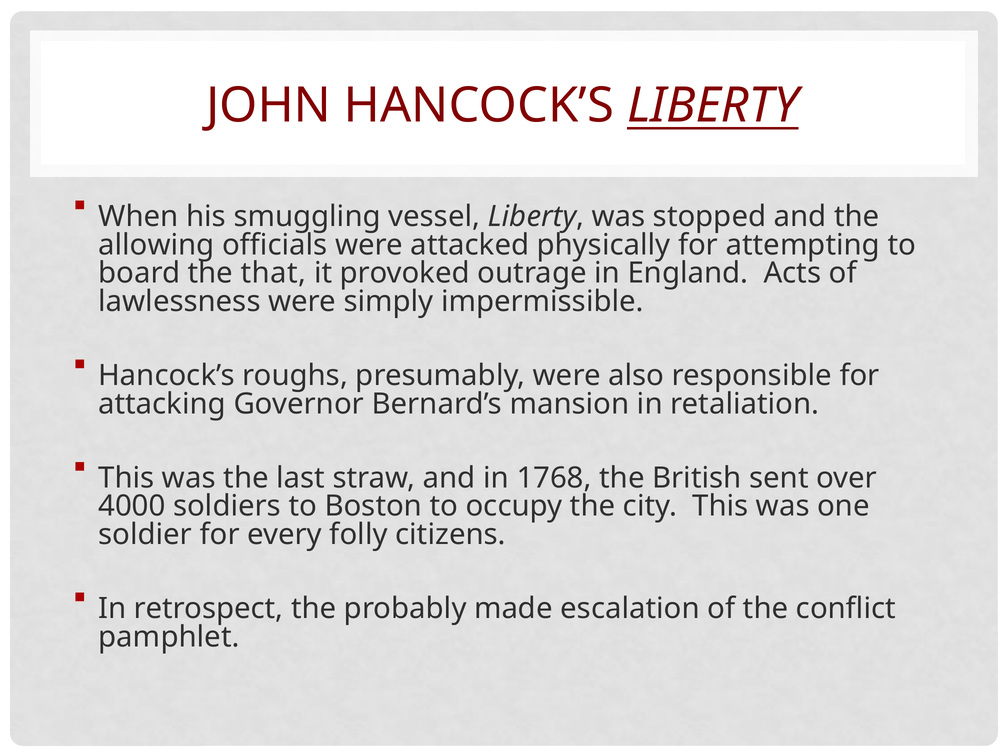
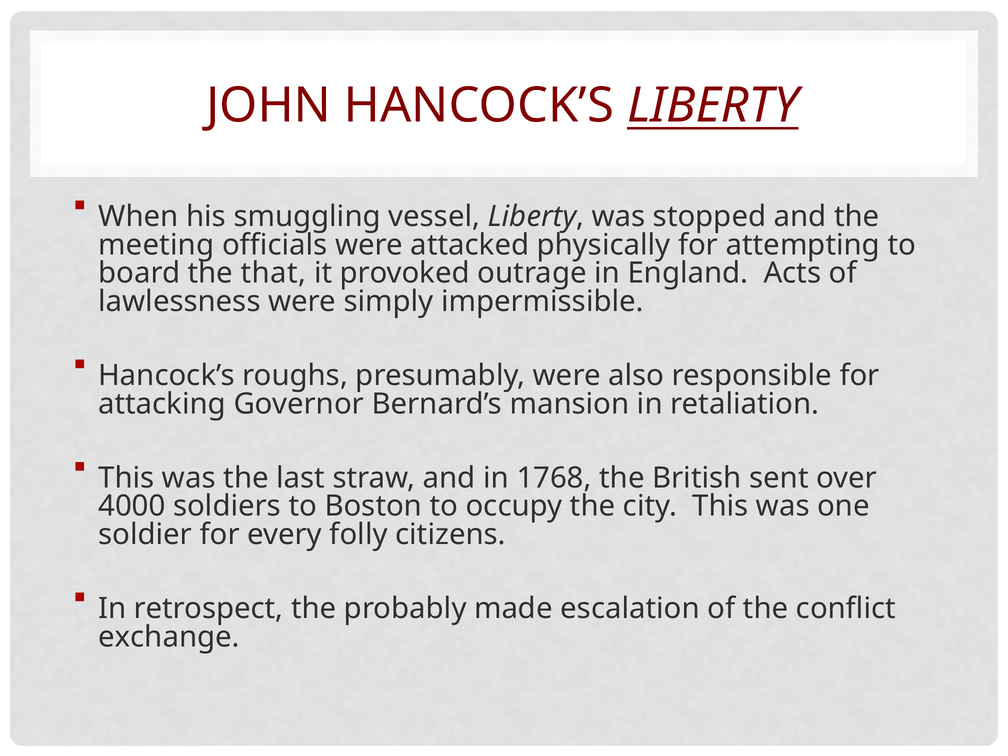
allowing: allowing -> meeting
pamphlet: pamphlet -> exchange
